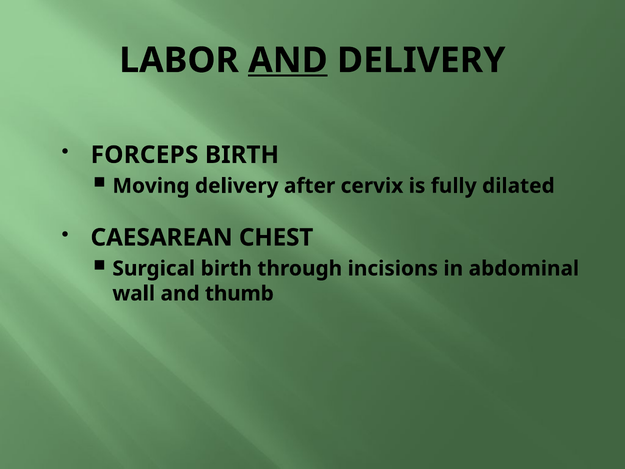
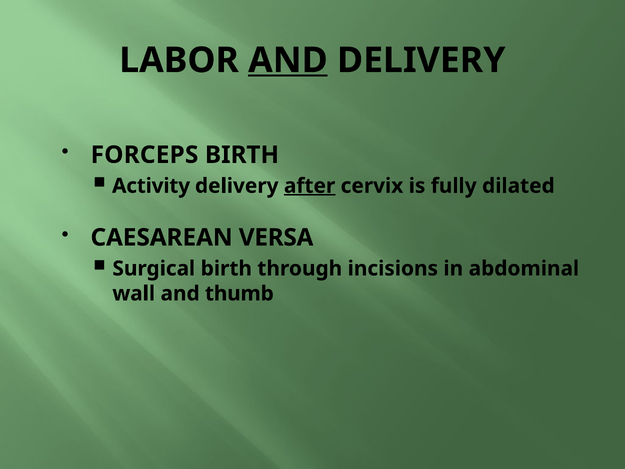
Moving: Moving -> Activity
after underline: none -> present
CHEST: CHEST -> VERSA
